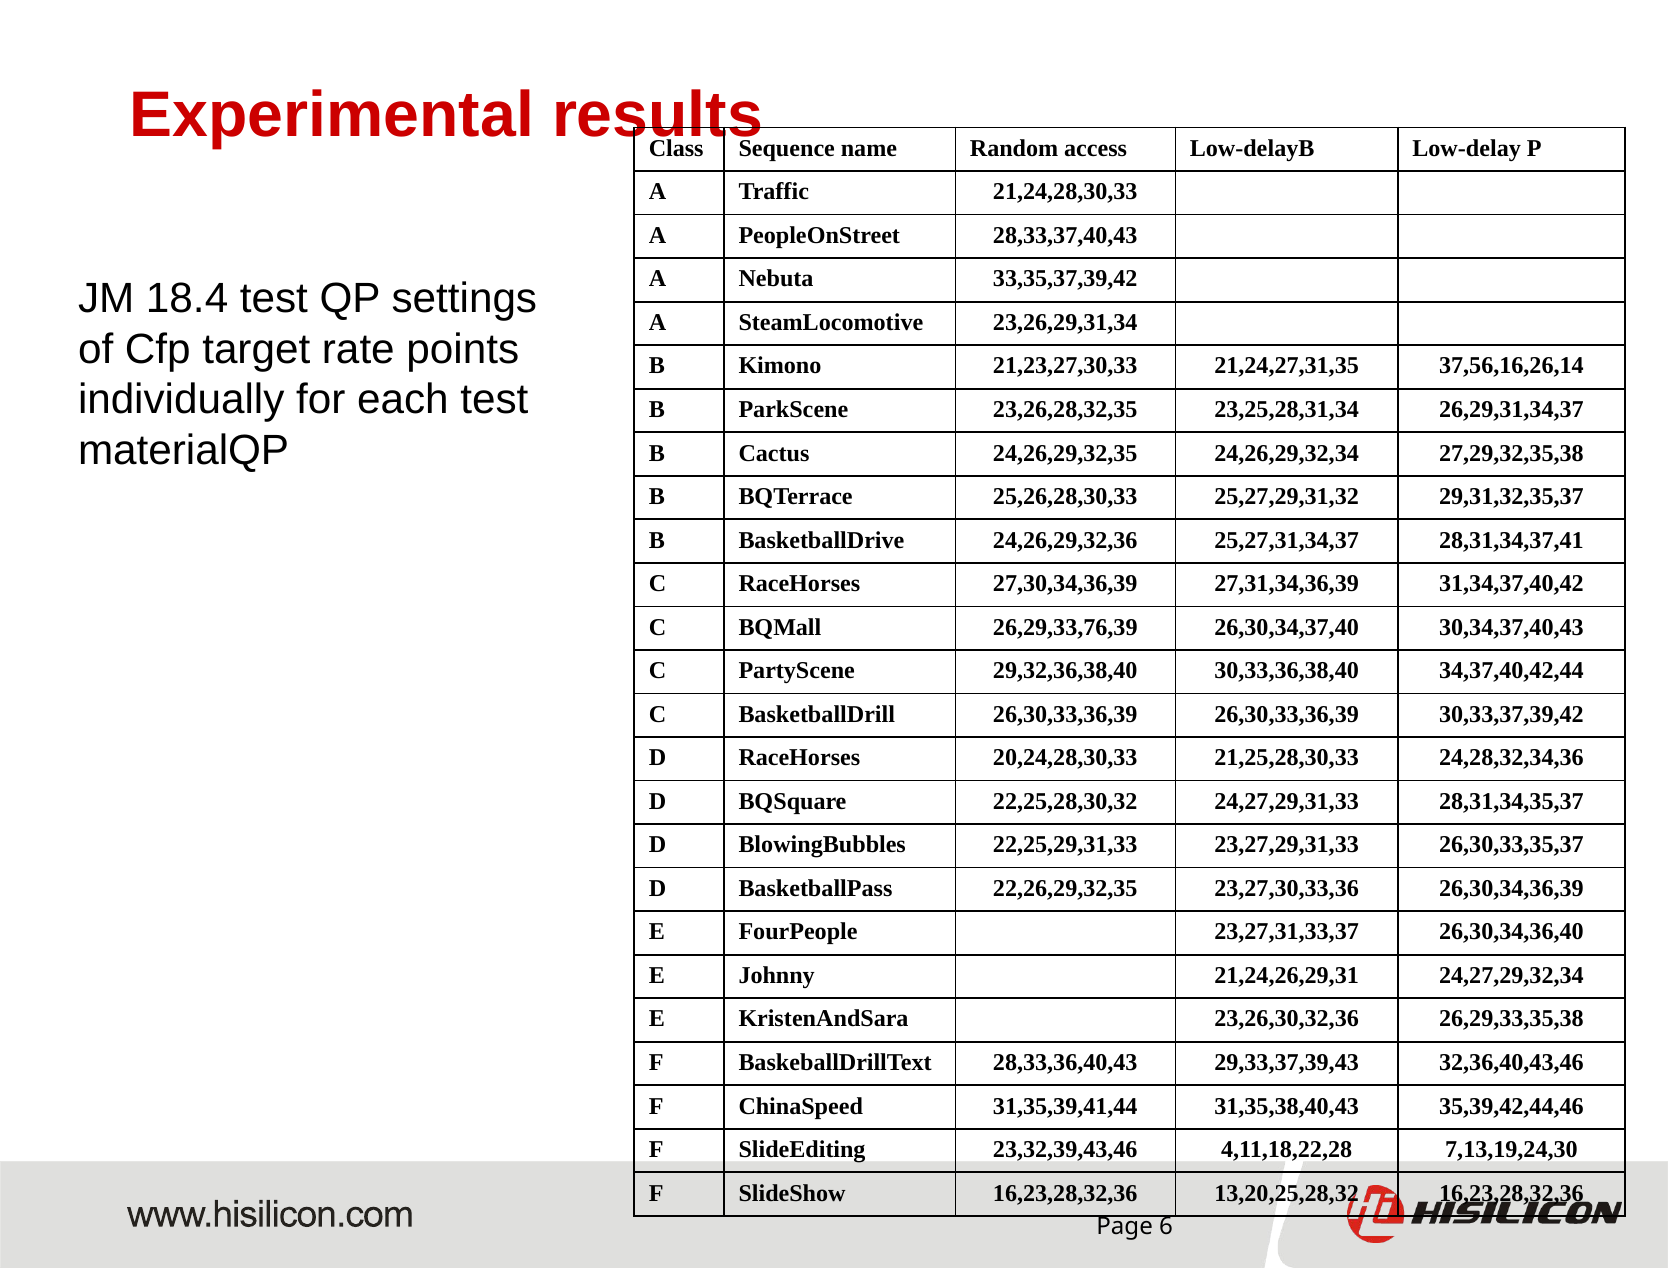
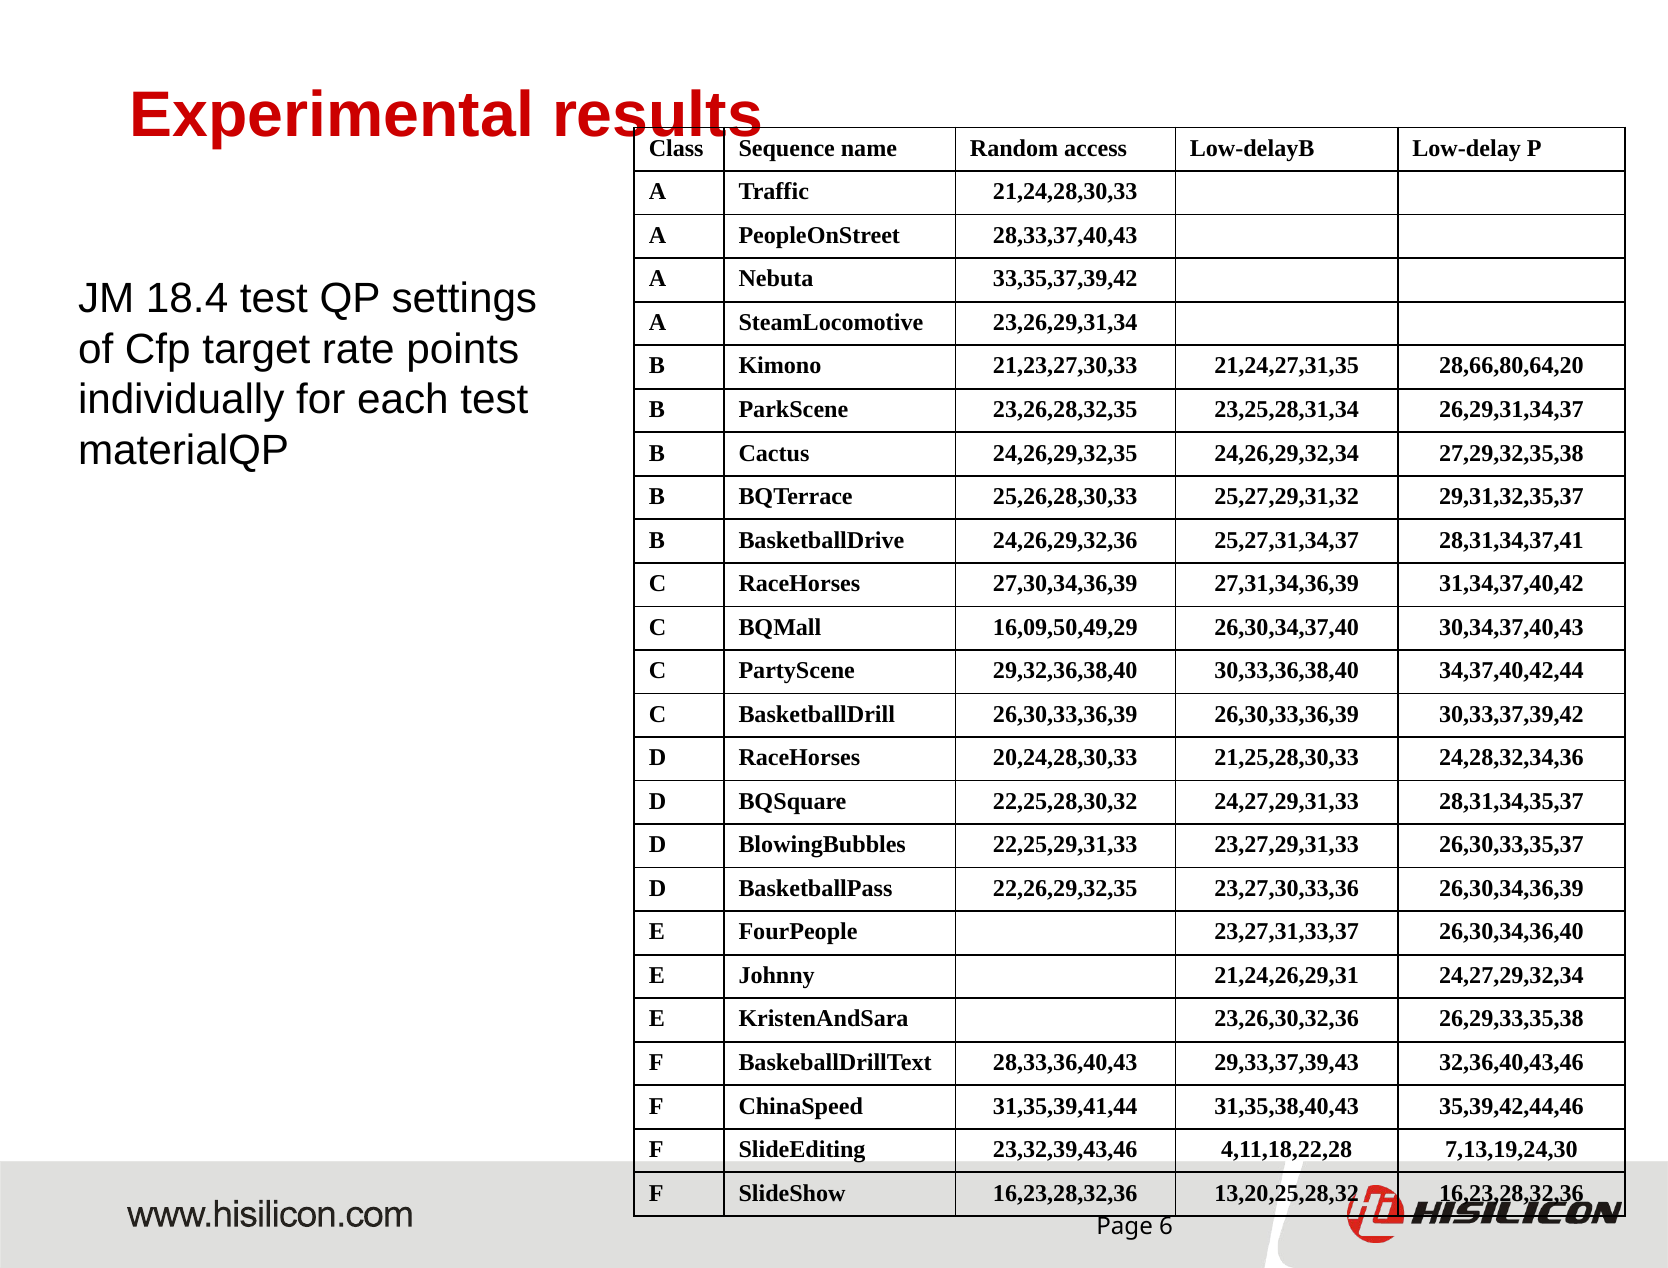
37,56,16,26,14: 37,56,16,26,14 -> 28,66,80,64,20
26,29,33,76,39: 26,29,33,76,39 -> 16,09,50,49,29
